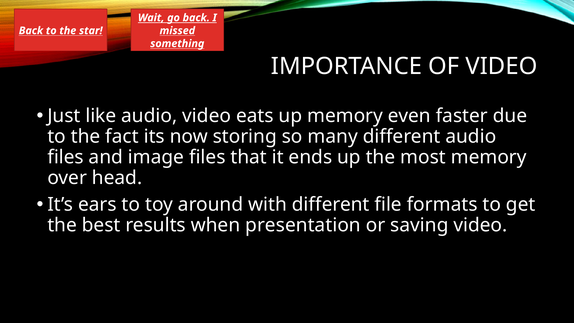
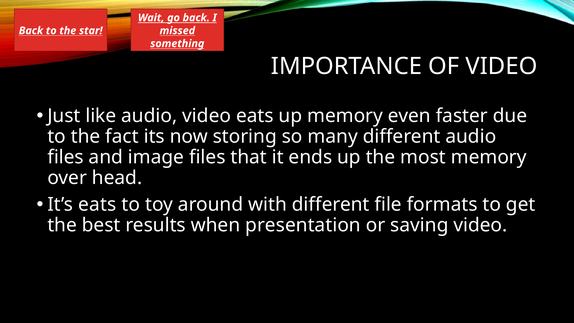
It’s ears: ears -> eats
